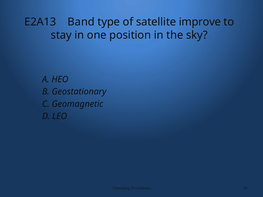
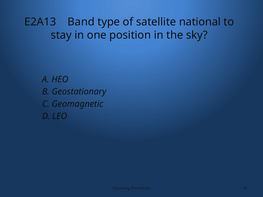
improve: improve -> national
